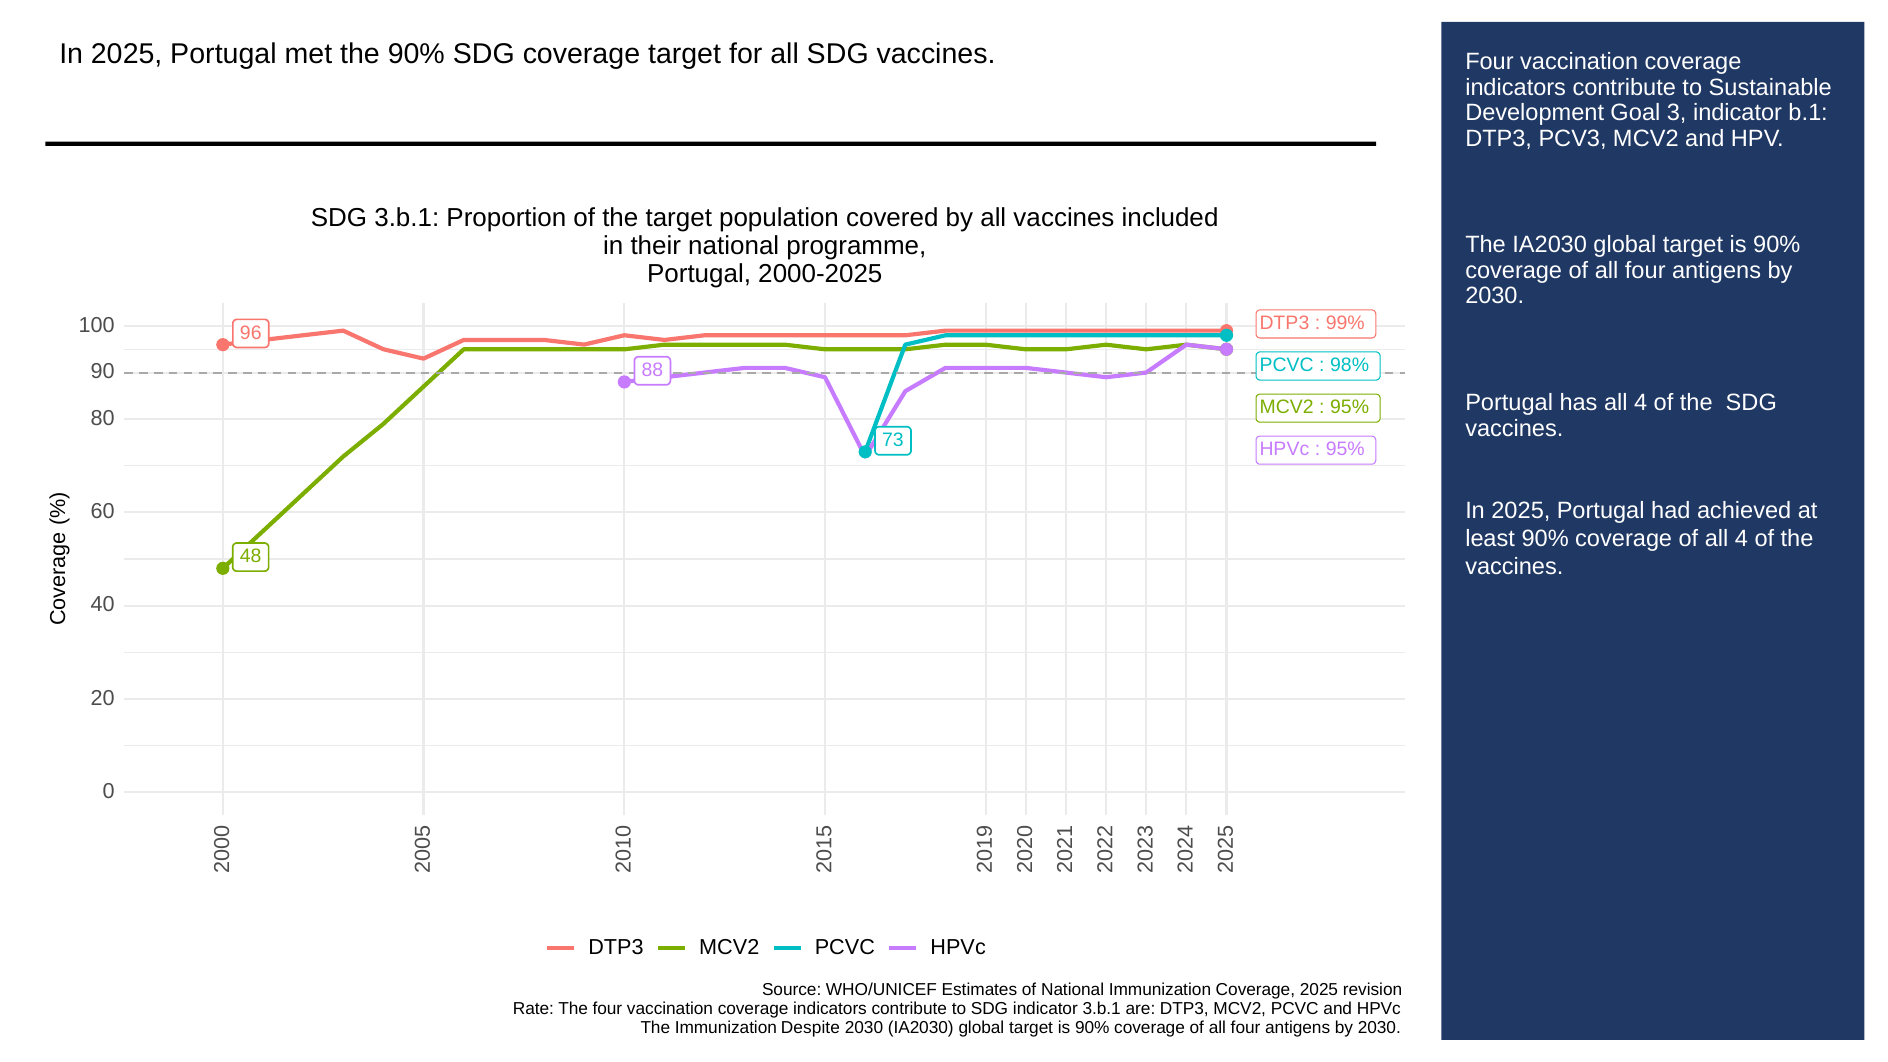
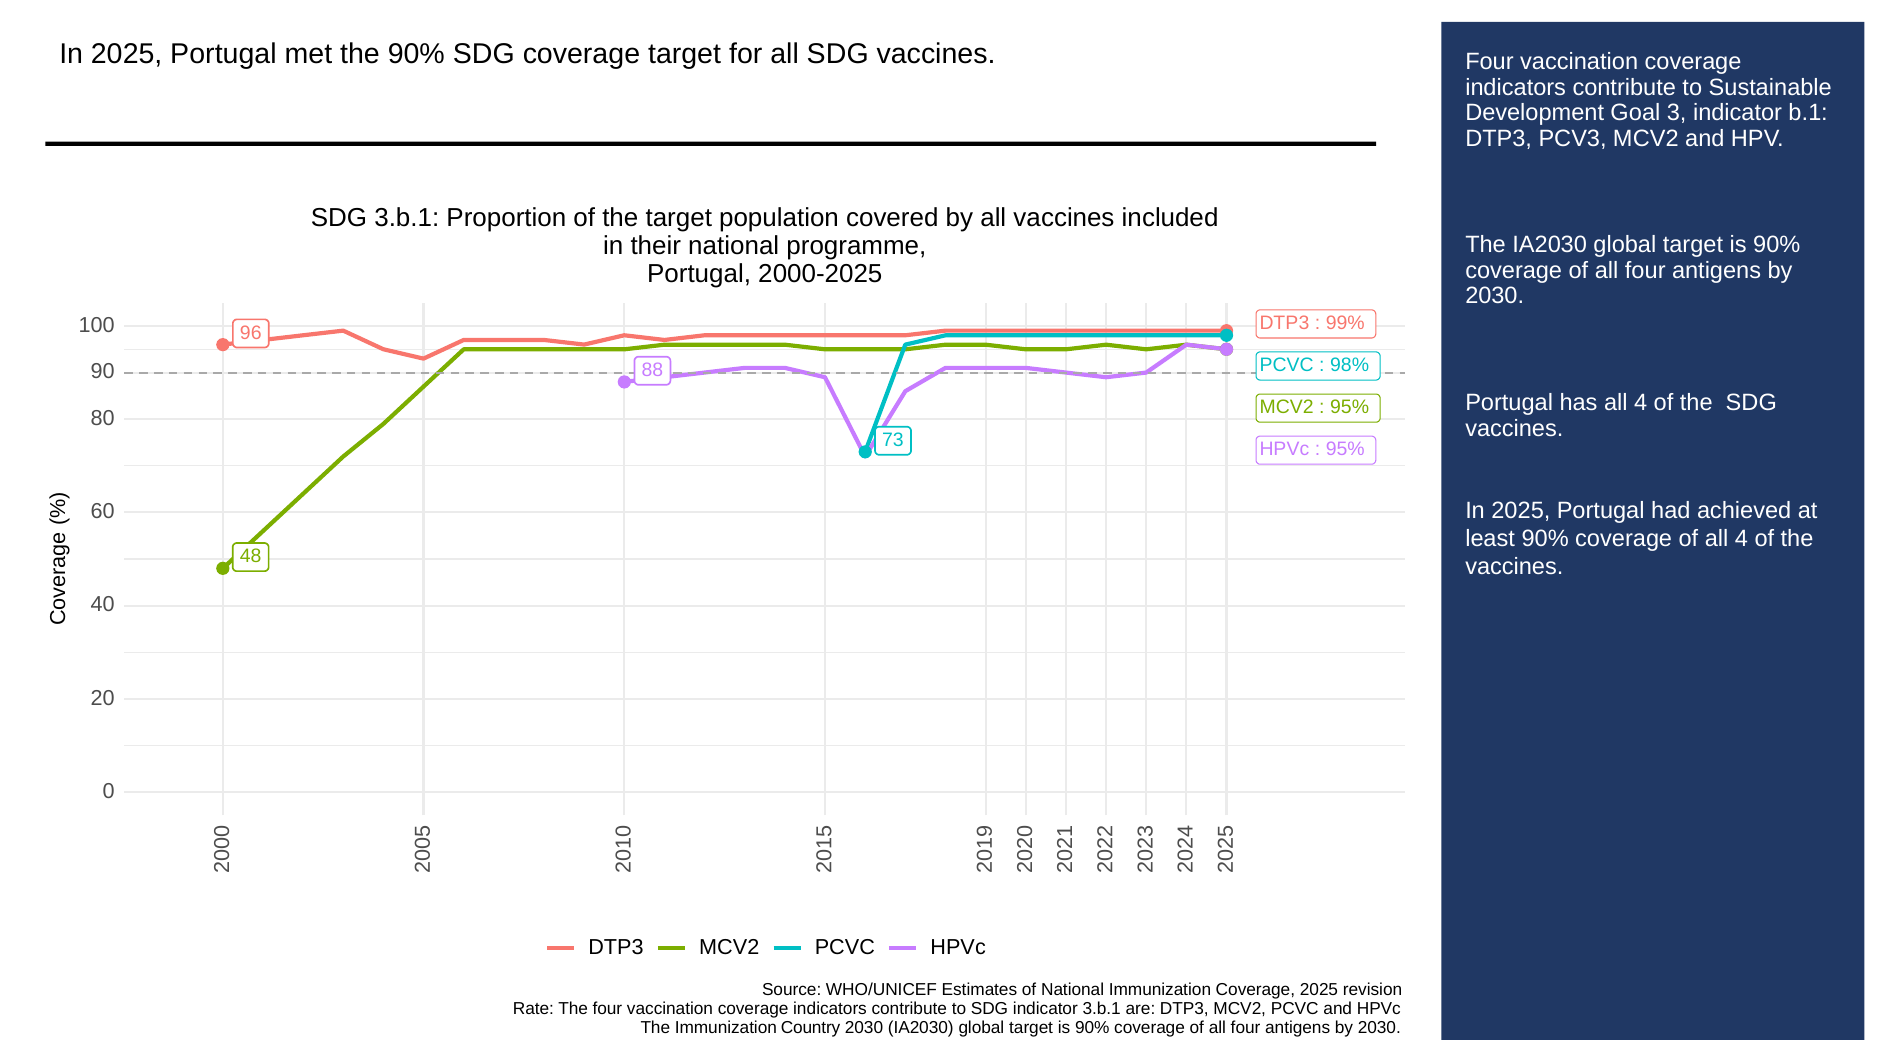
Despite: Despite -> Country
